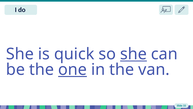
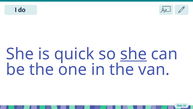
one underline: present -> none
